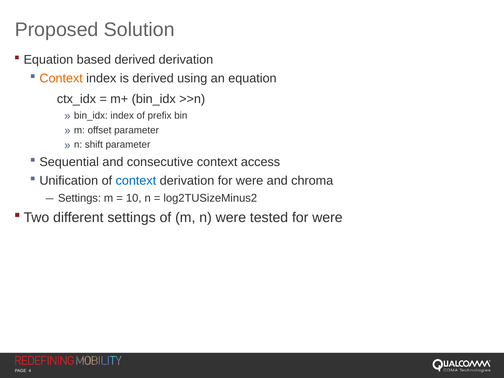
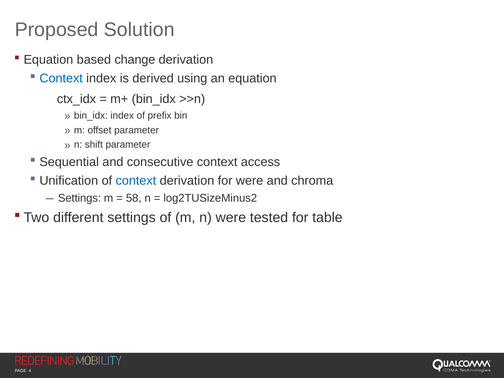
based derived: derived -> change
Context at (61, 78) colour: orange -> blue
10: 10 -> 58
tested for were: were -> table
